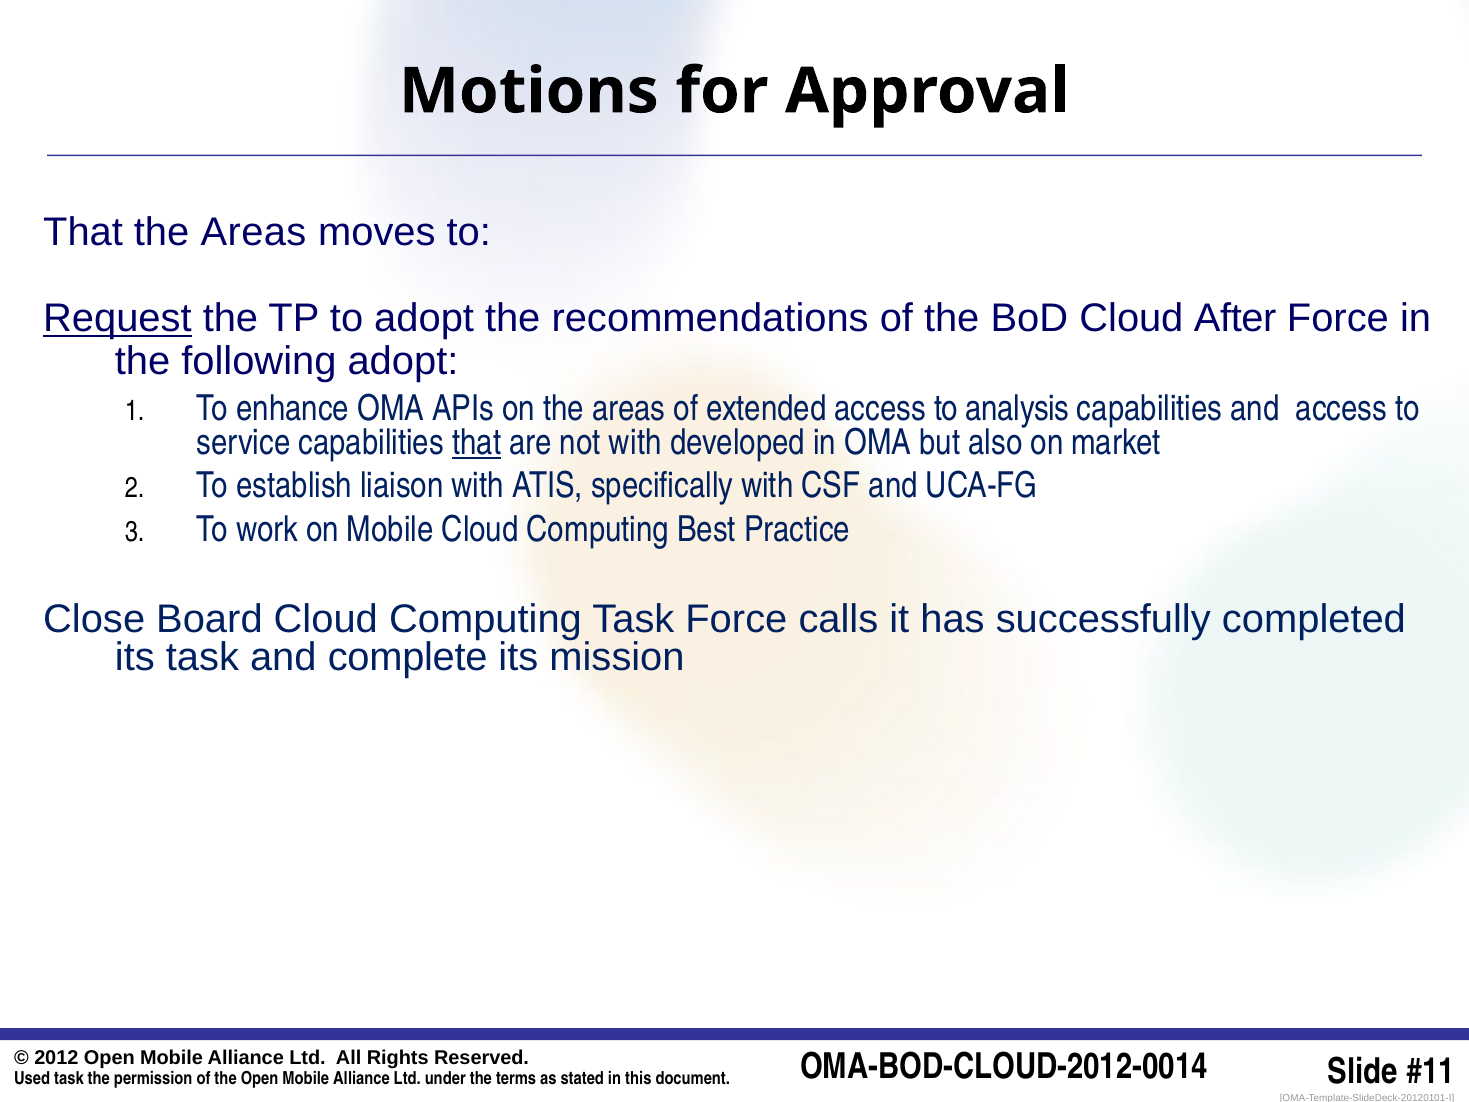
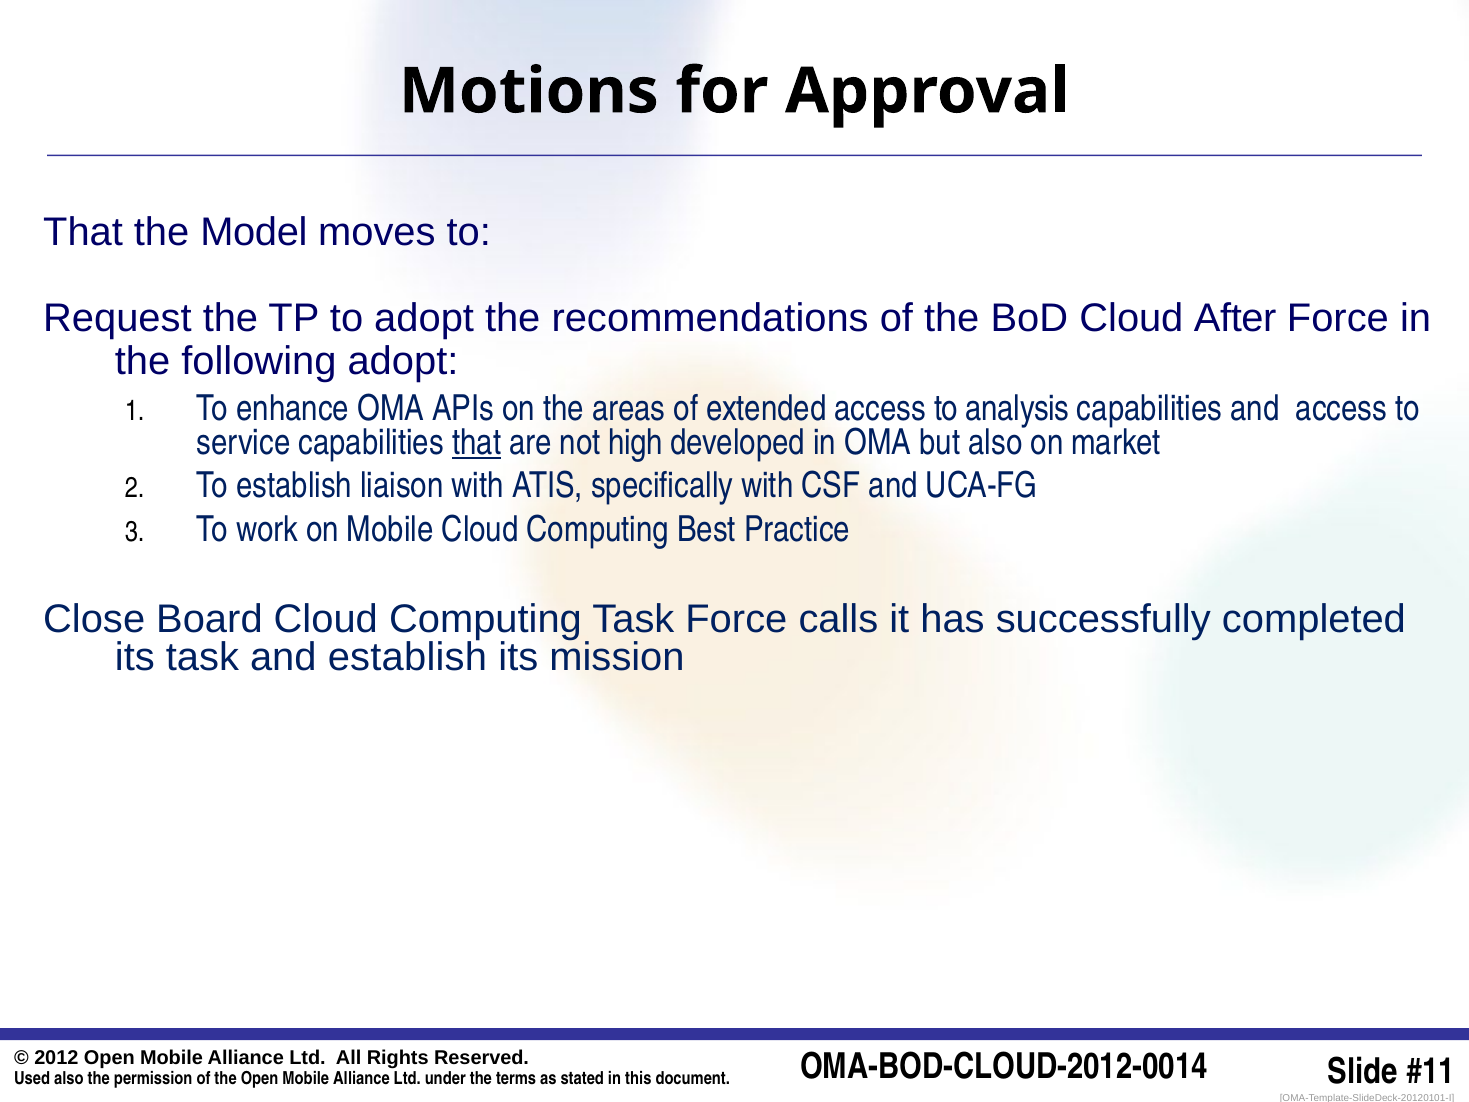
That the Areas: Areas -> Model
Request underline: present -> none
not with: with -> high
and complete: complete -> establish
task at (69, 1078): task -> also
